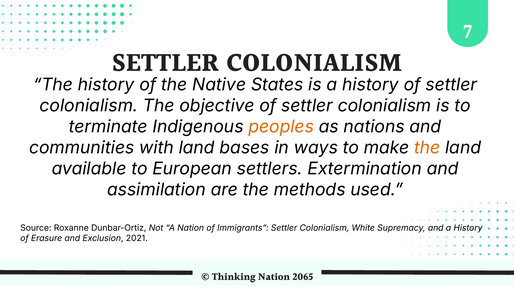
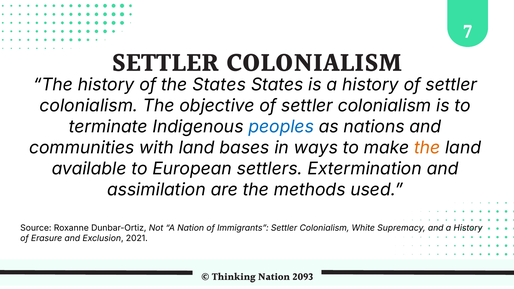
the Native: Native -> States
peoples colour: orange -> blue
2065: 2065 -> 2093
